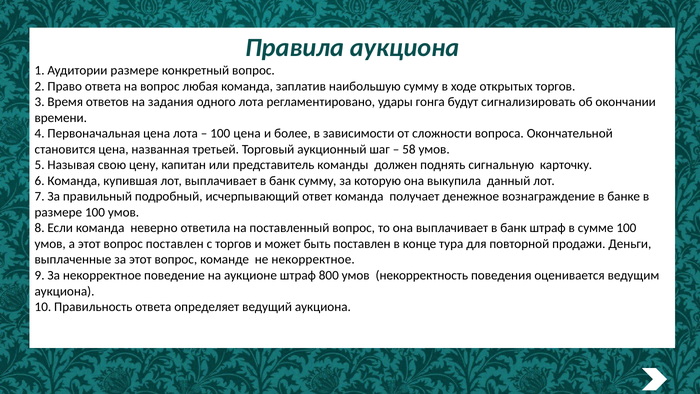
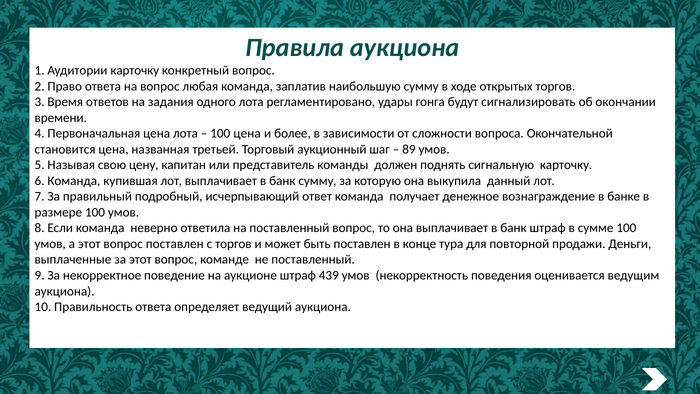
Аудитории размере: размере -> карточку
58: 58 -> 89
не некорректное: некорректное -> поставленный
800: 800 -> 439
